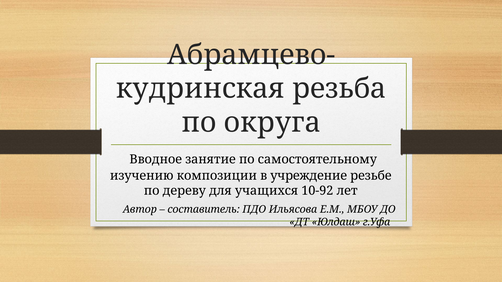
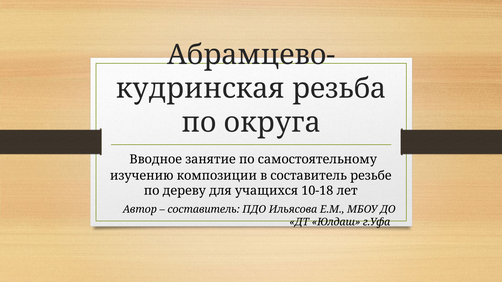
в учреждение: учреждение -> составитель
10-92: 10-92 -> 10-18
